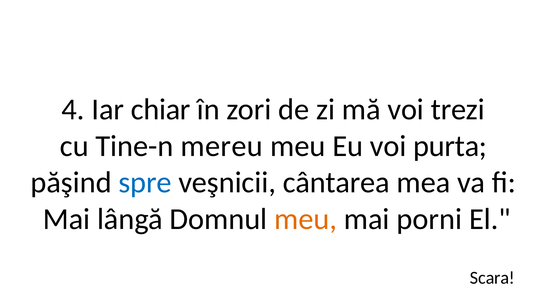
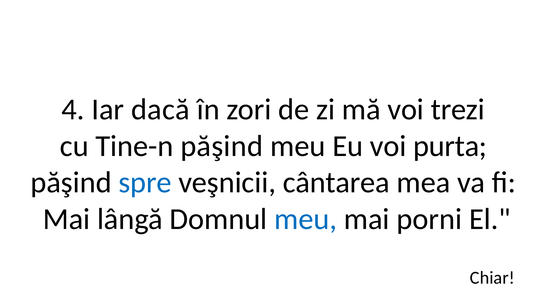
chiar: chiar -> dacă
Tine-n mereu: mereu -> păşind
meu at (306, 219) colour: orange -> blue
Scara: Scara -> Chiar
